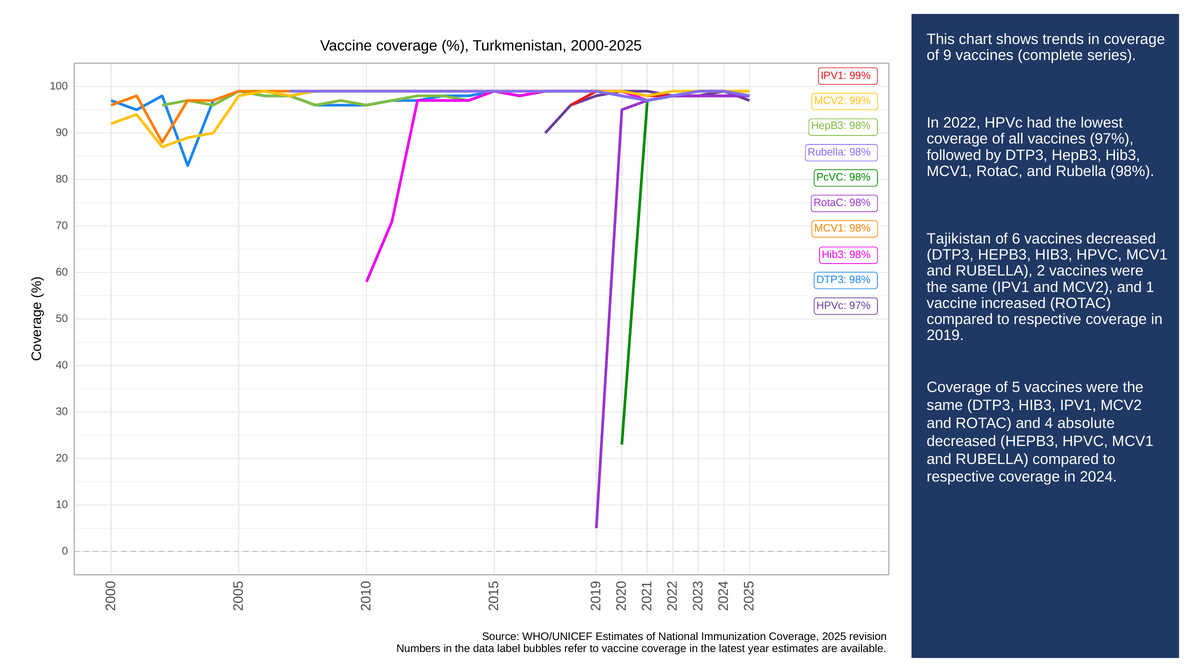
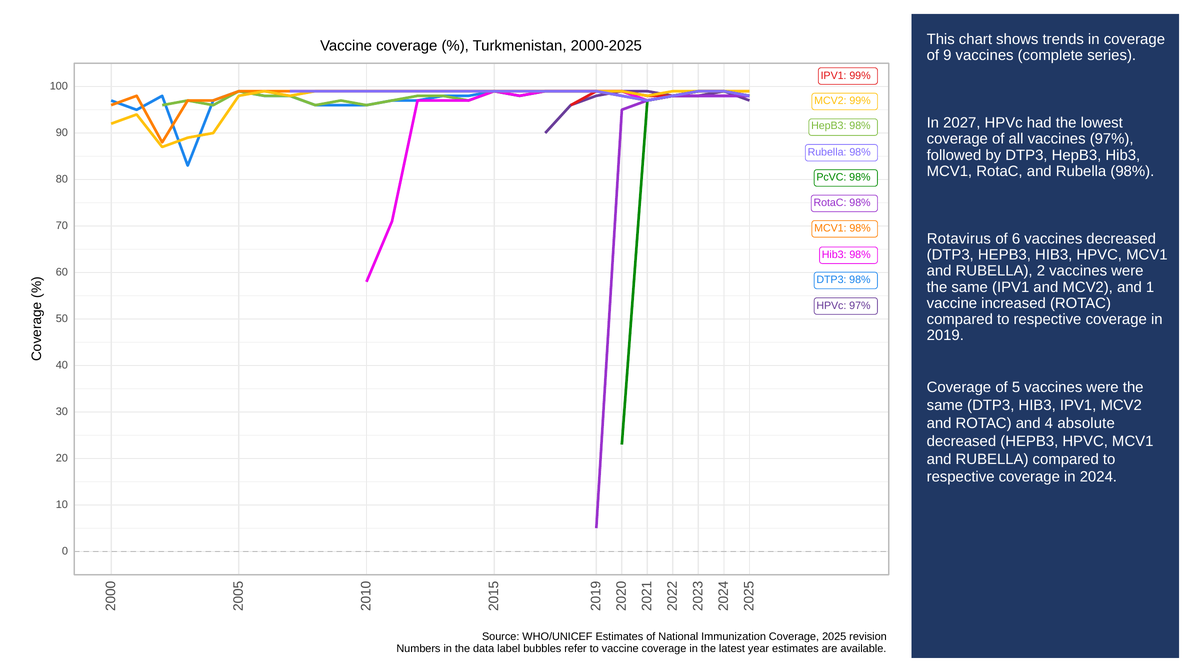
2022: 2022 -> 2027
Tajikistan: Tajikistan -> Rotavirus
